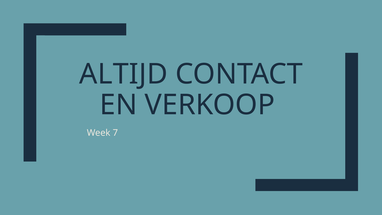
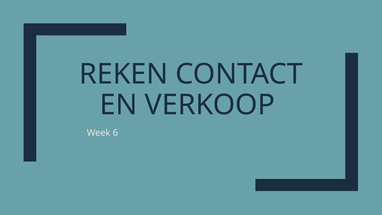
ALTIJD: ALTIJD -> REKEN
7: 7 -> 6
